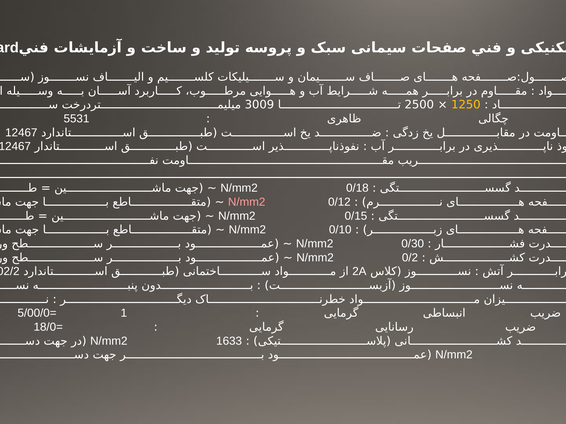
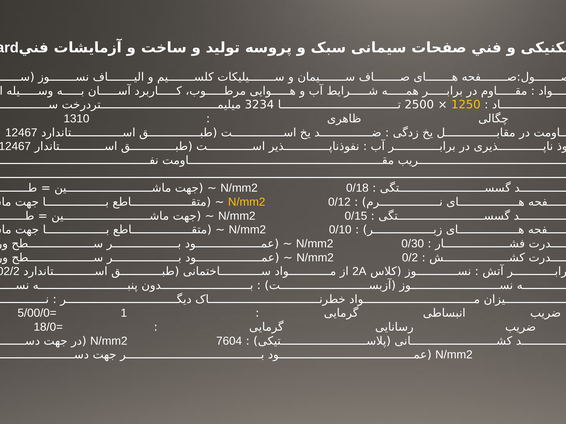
3009: 3009 -> 3234
5531: 5531 -> 1310
N/mm2 at (247, 202) colour: pink -> yellow
1633: 1633 -> 7604
